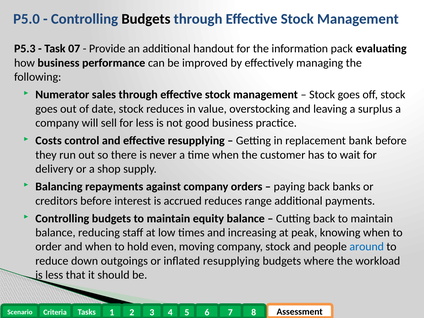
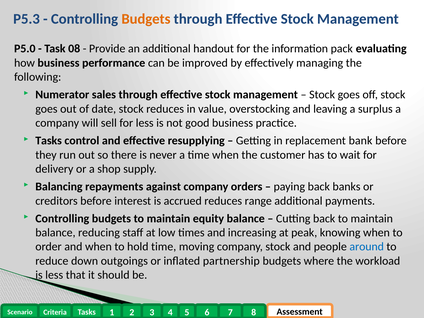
P5.0: P5.0 -> P5.3
Budgets at (146, 19) colour: black -> orange
P5.3: P5.3 -> P5.0
07: 07 -> 08
Costs at (49, 141): Costs -> Tasks
hold even: even -> time
inflated resupplying: resupplying -> partnership
